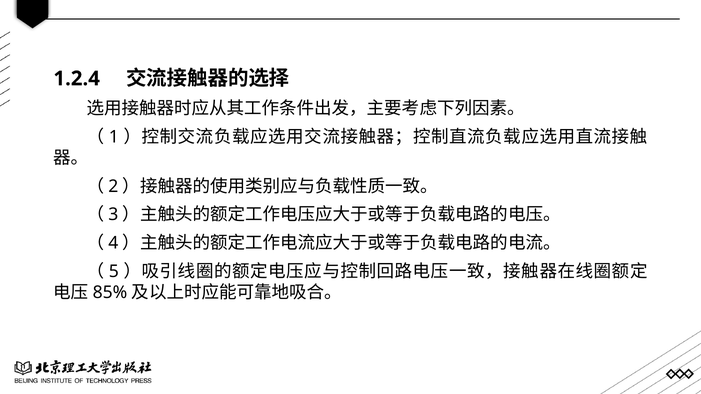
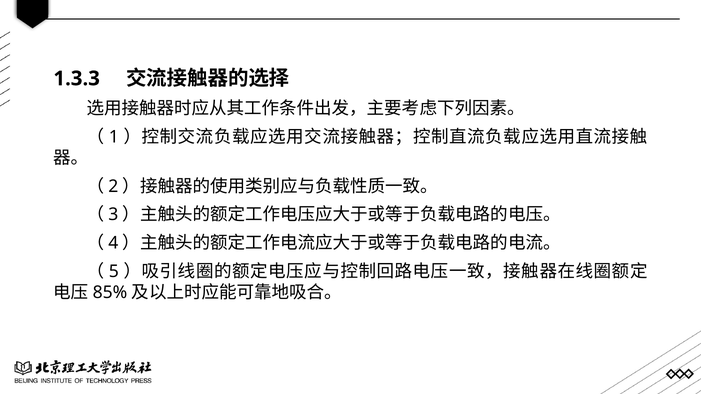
1.2.4: 1.2.4 -> 1.3.3
